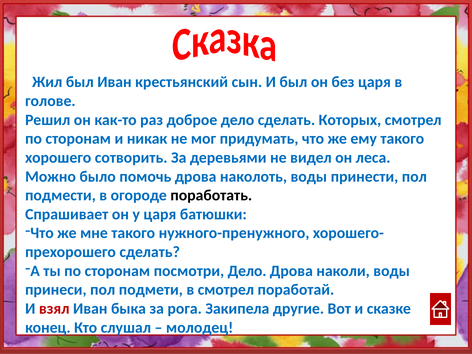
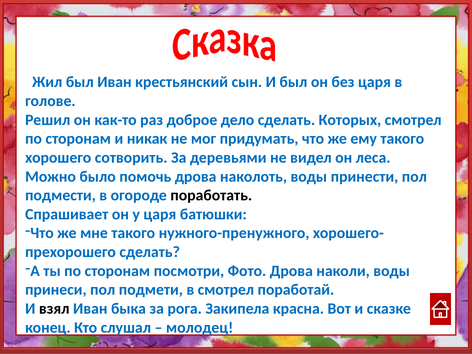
посмотри Дело: Дело -> Фото
взял colour: red -> black
другие: другие -> красна
